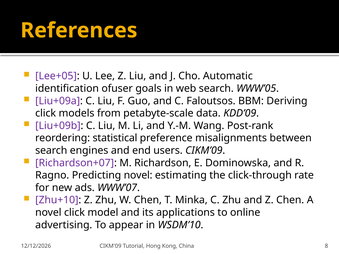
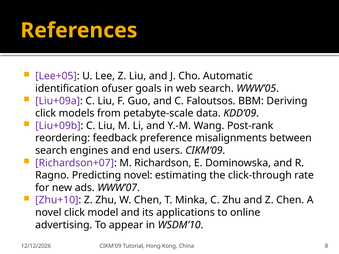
statistical: statistical -> feedback
